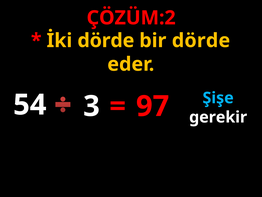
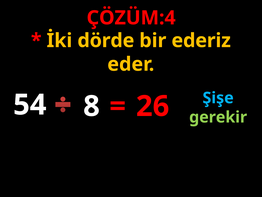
ÇÖZÜM:2: ÇÖZÜM:2 -> ÇÖZÜM:4
bir dörde: dörde -> ederiz
3: 3 -> 8
97: 97 -> 26
gerekir colour: white -> light green
